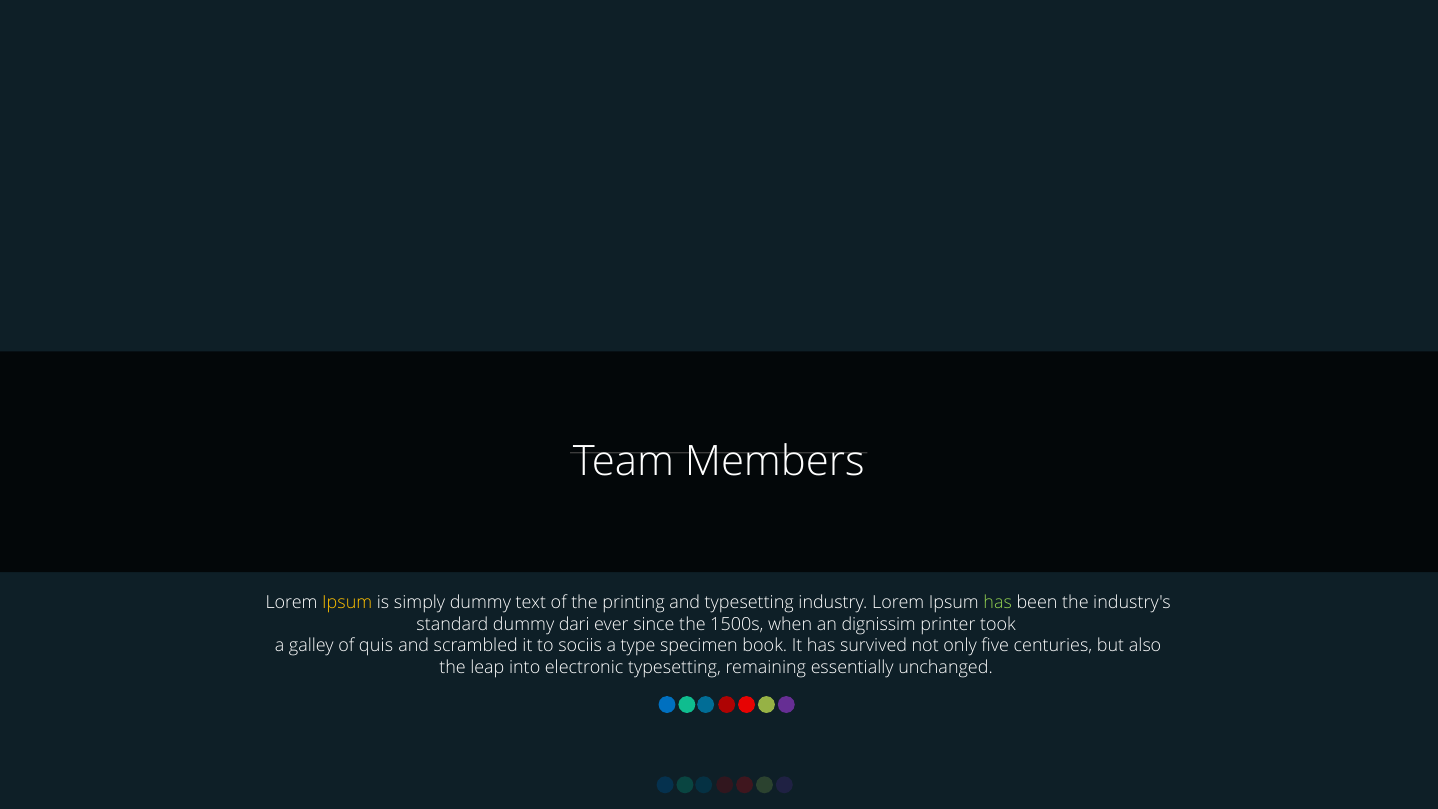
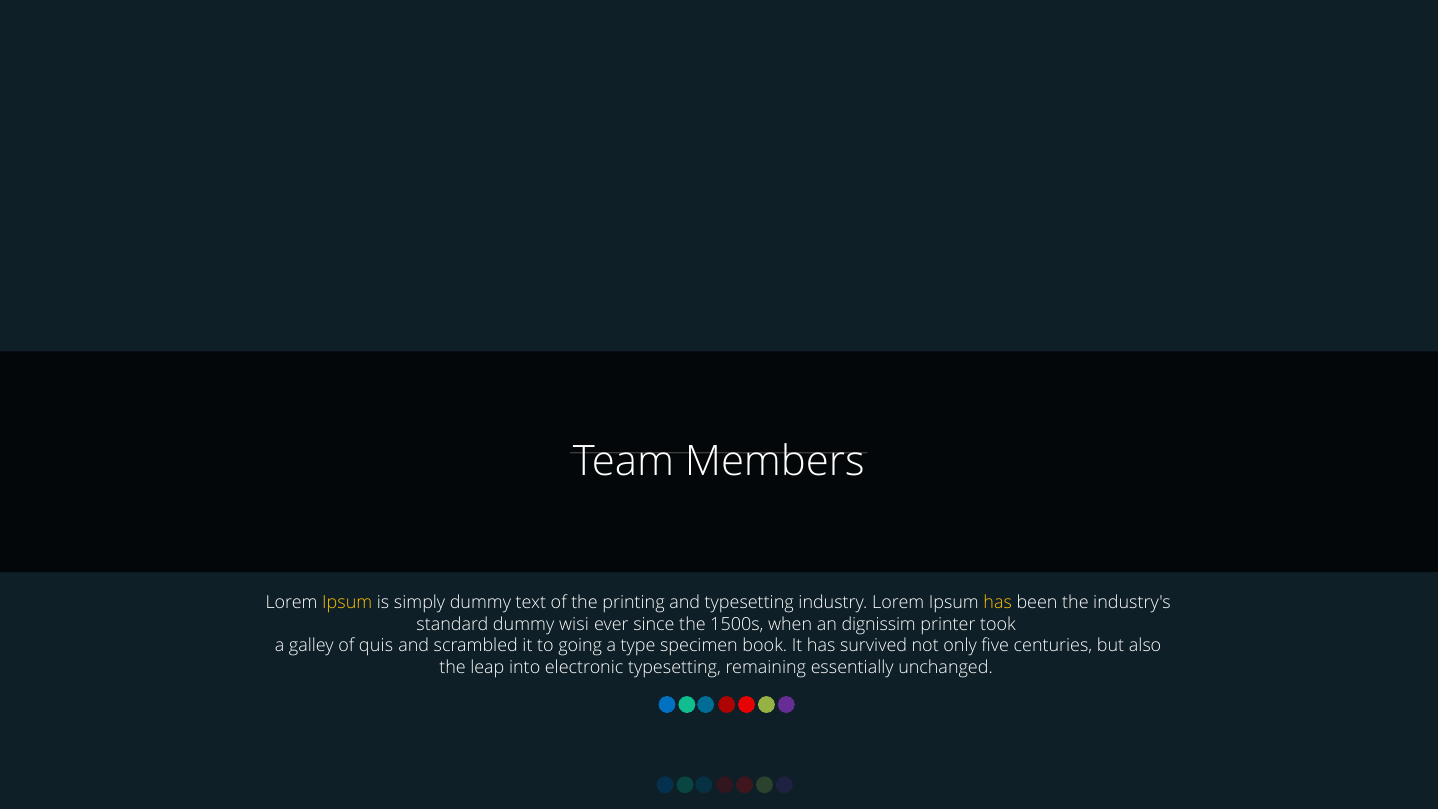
has at (998, 602) colour: light green -> yellow
dari: dari -> wisi
sociis: sociis -> going
